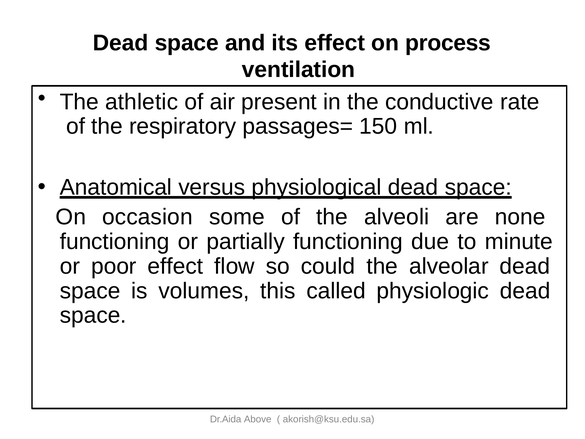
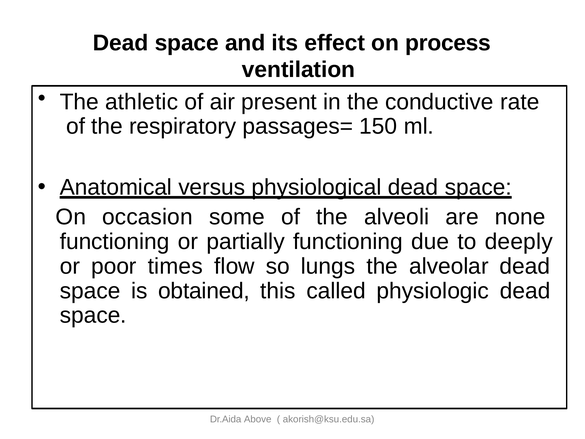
minute: minute -> deeply
poor effect: effect -> times
could: could -> lungs
volumes: volumes -> obtained
